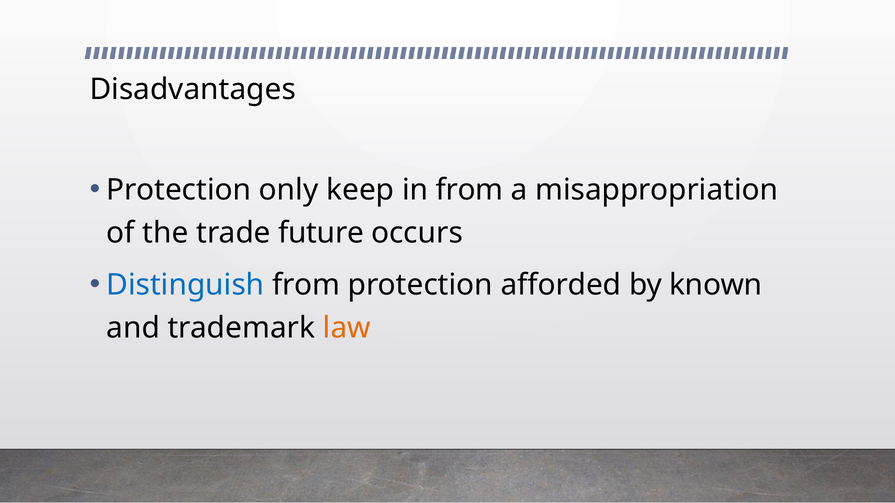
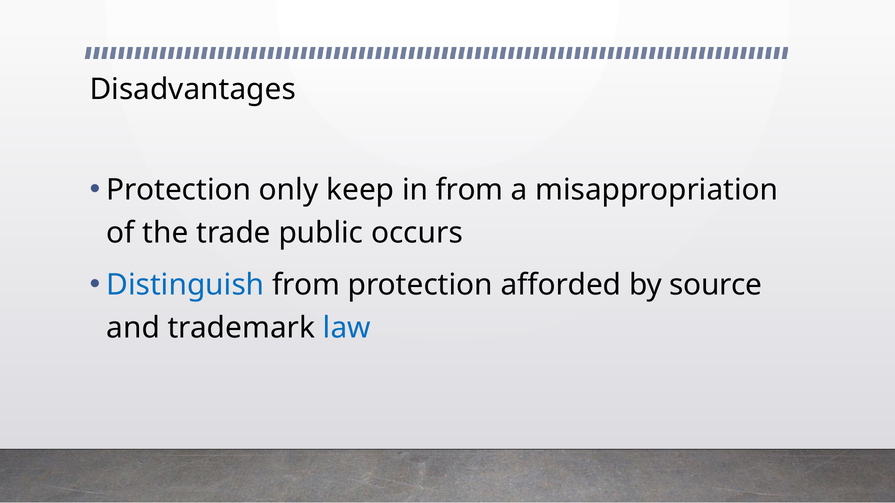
future: future -> public
known: known -> source
law colour: orange -> blue
